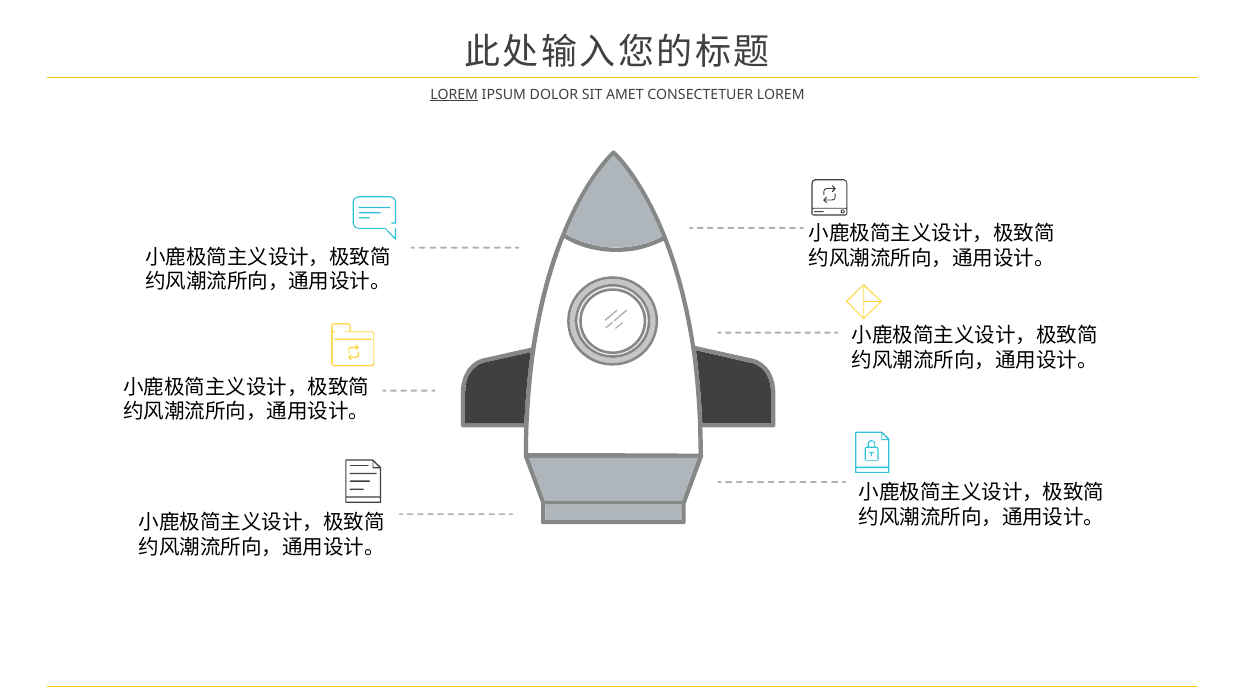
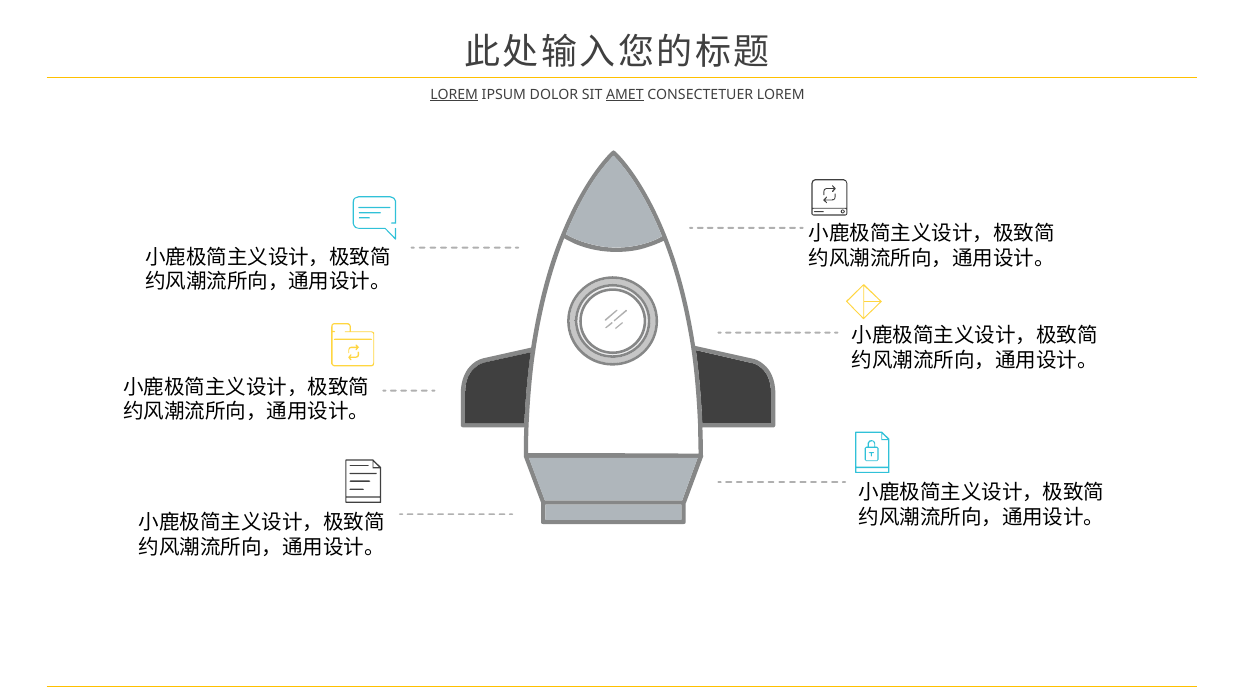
AMET underline: none -> present
